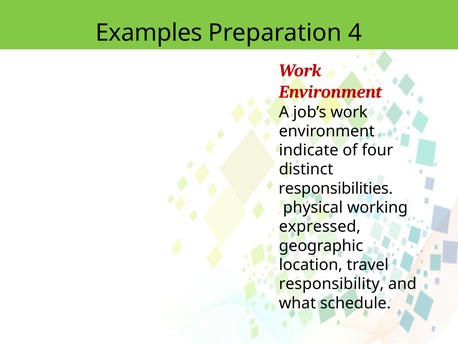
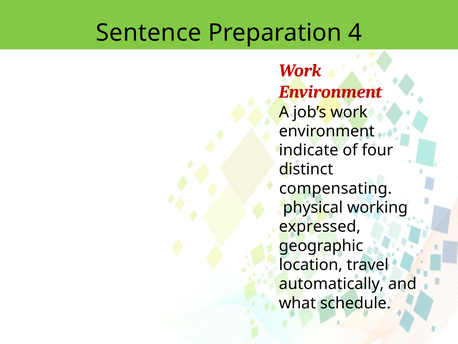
Examples: Examples -> Sentence
responsibilities: responsibilities -> compensating
responsibility: responsibility -> automatically
